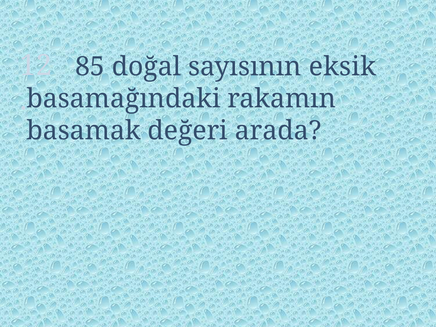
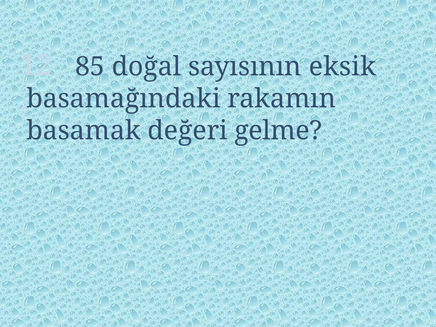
arada: arada -> gelme
